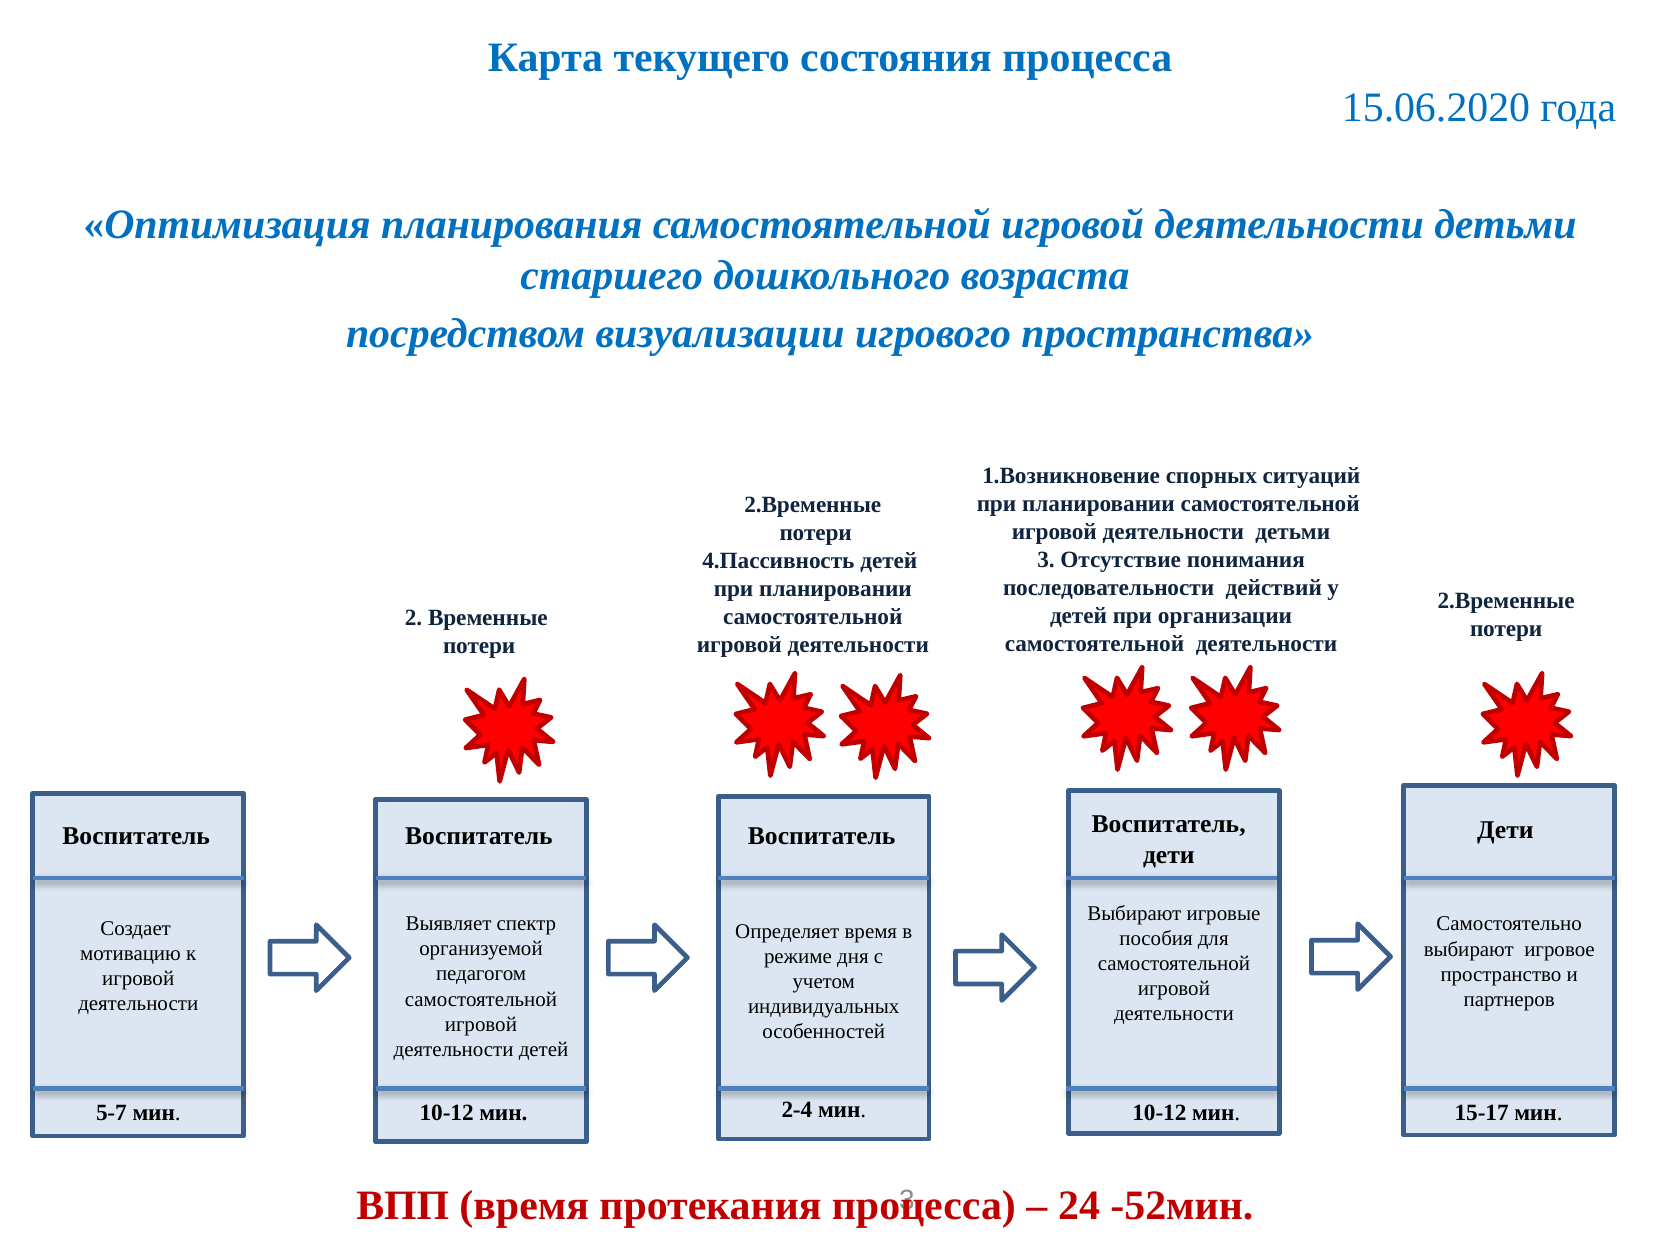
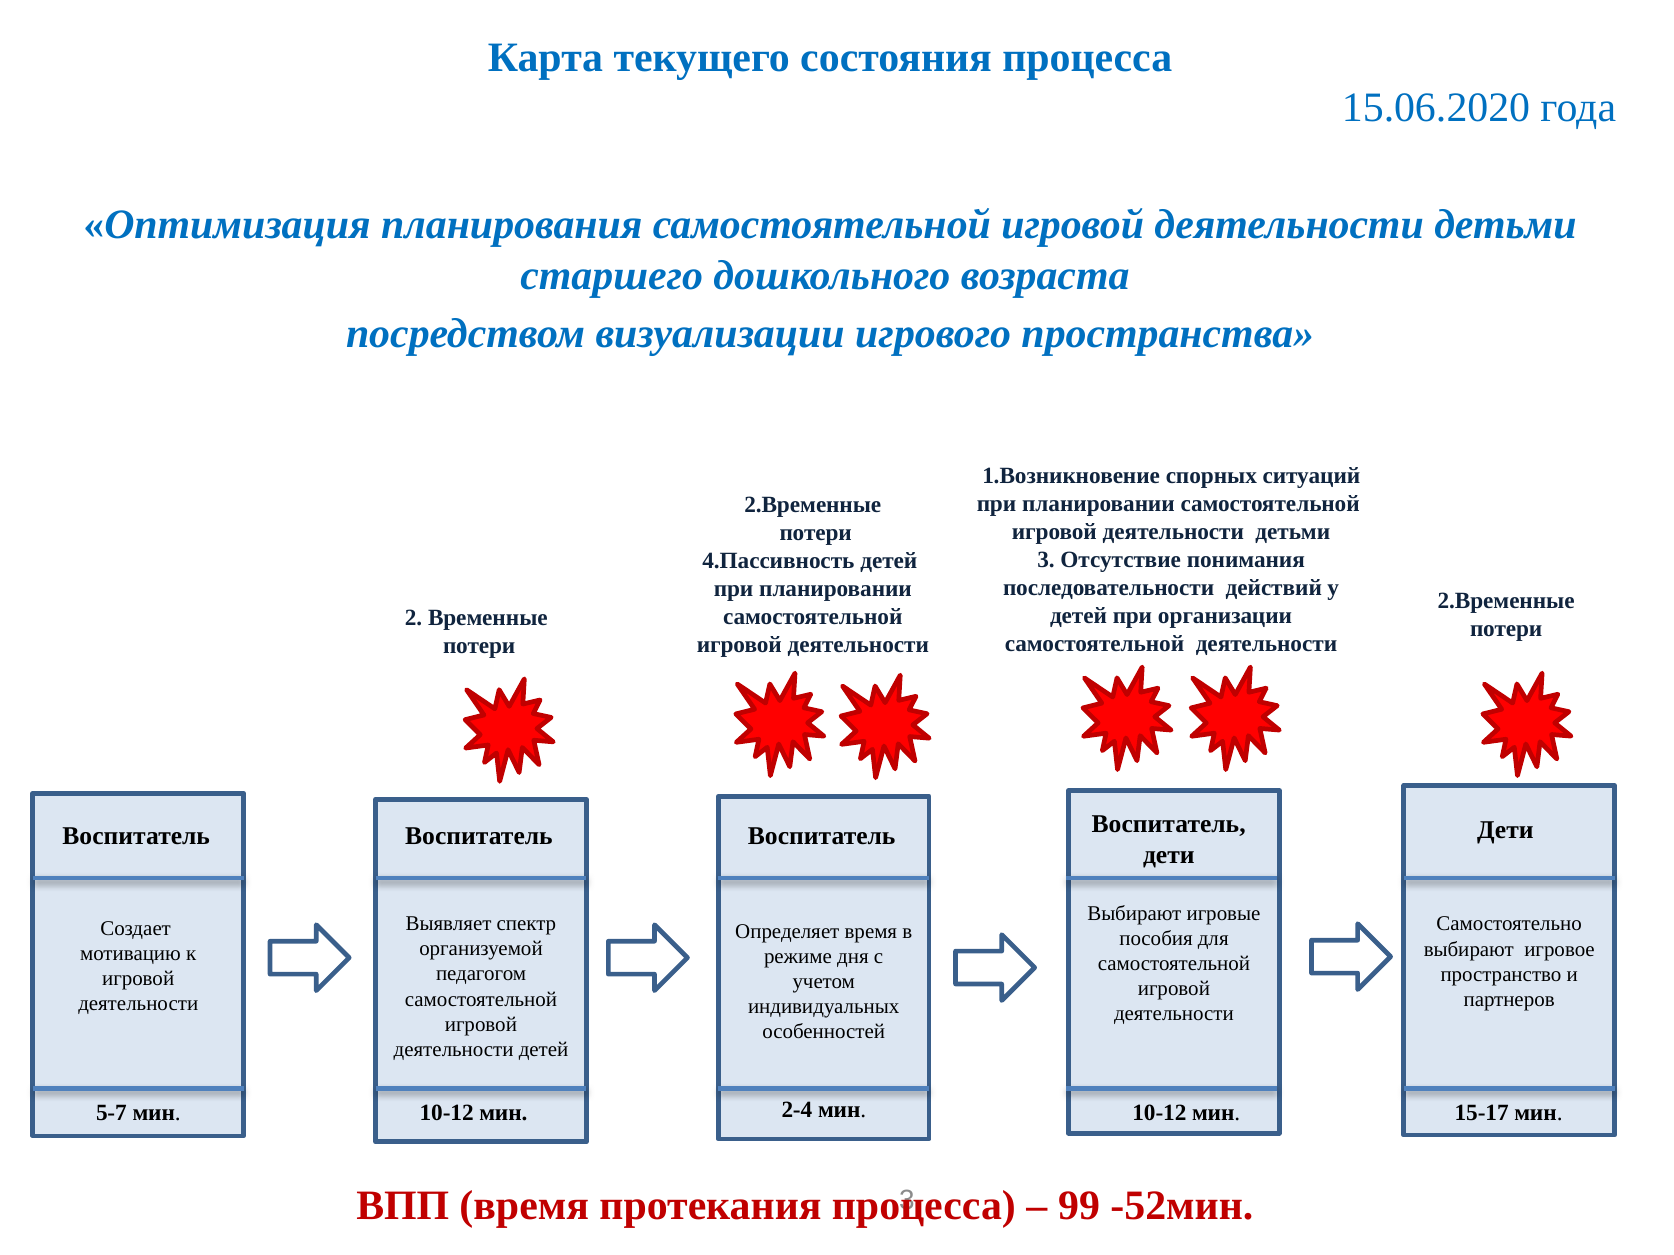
24: 24 -> 99
